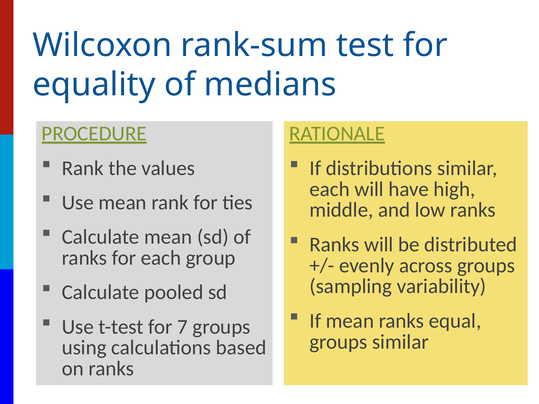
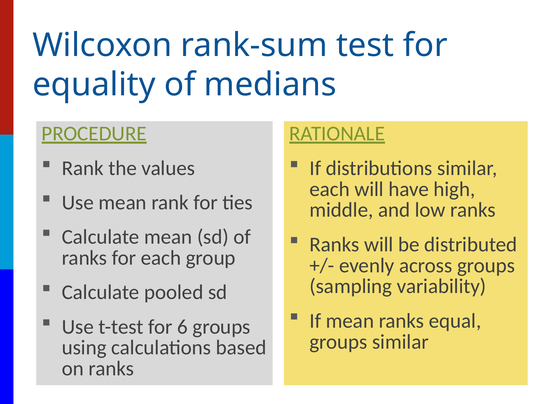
7: 7 -> 6
